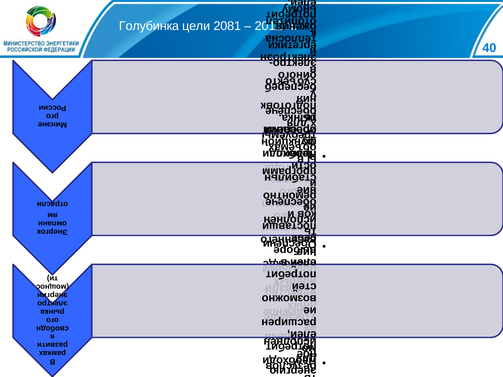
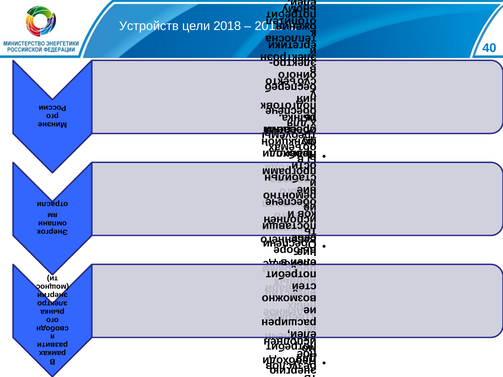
Голубинка: Голубинка -> Устройств
2081: 2081 -> 2018
